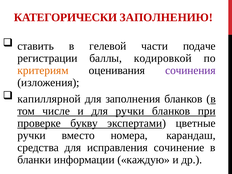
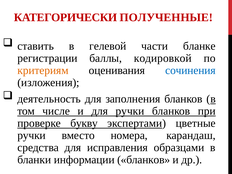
ЗАПОЛНЕНИЮ: ЗАПОЛНЕНИЮ -> ПОЛУЧЕННЫЕ
подаче: подаче -> бланке
сочинения colour: purple -> blue
капиллярной: капиллярной -> деятельность
сочинение: сочинение -> образцами
информации каждую: каждую -> бланков
